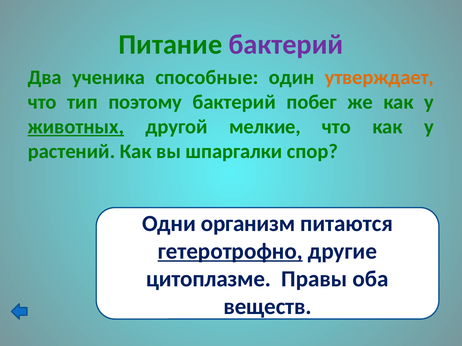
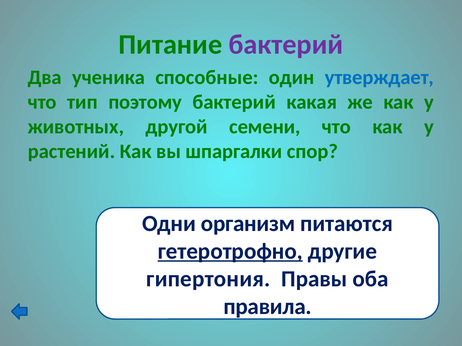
утверждает colour: orange -> blue
побег: побег -> какая
животных underline: present -> none
мелкие: мелкие -> семени
цитоплазме: цитоплазме -> гипертония
веществ: веществ -> правила
